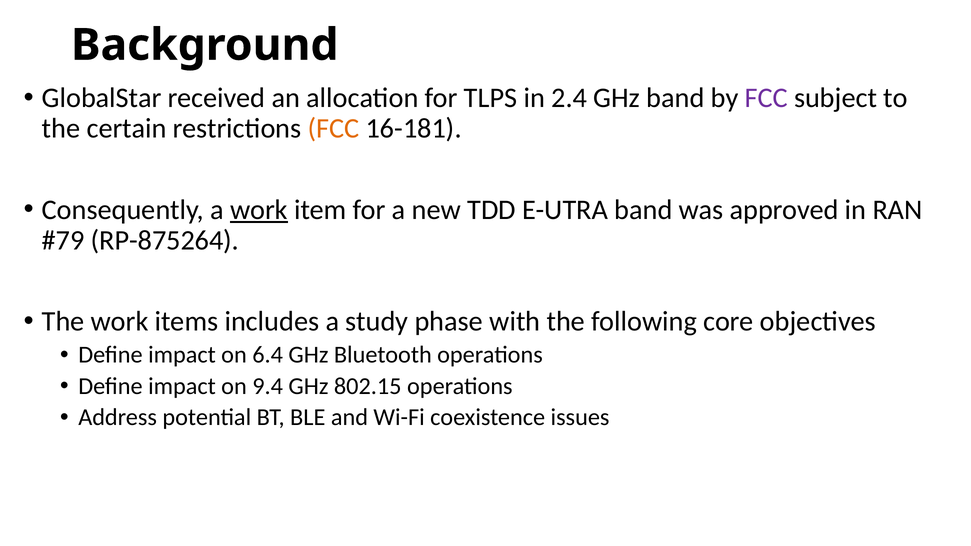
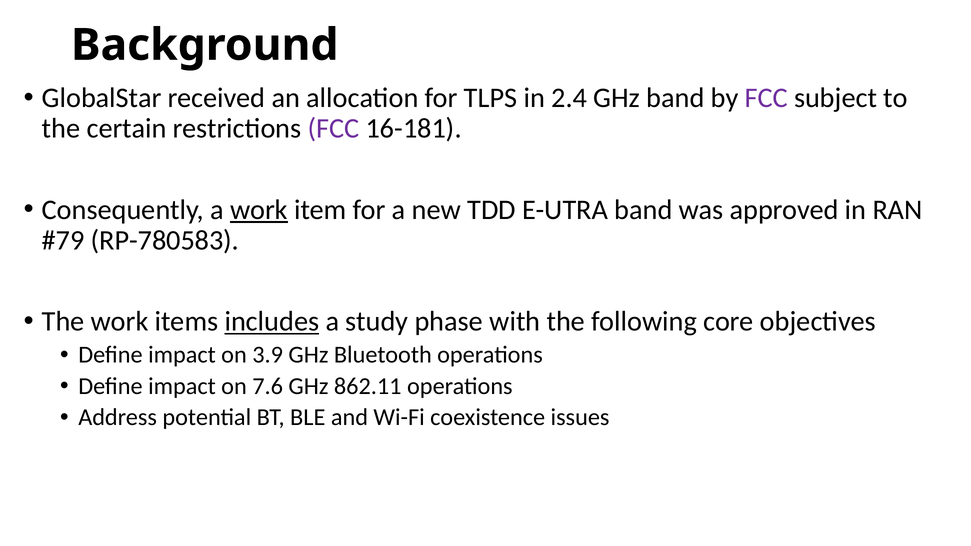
FCC at (334, 129) colour: orange -> purple
RP-875264: RP-875264 -> RP-780583
includes underline: none -> present
6.4: 6.4 -> 3.9
9.4: 9.4 -> 7.6
802.15: 802.15 -> 862.11
